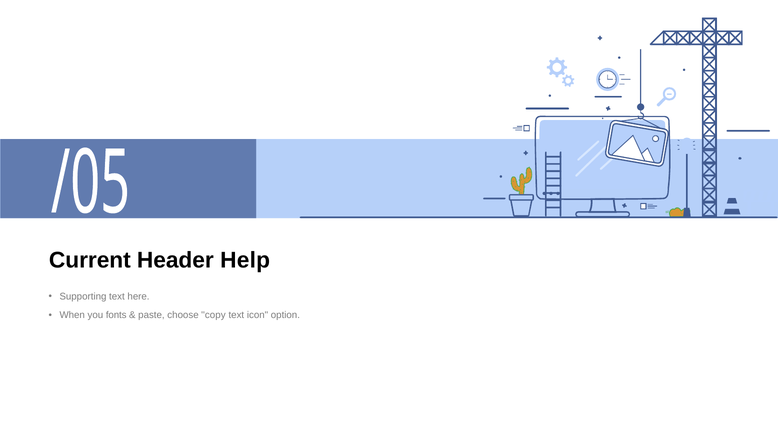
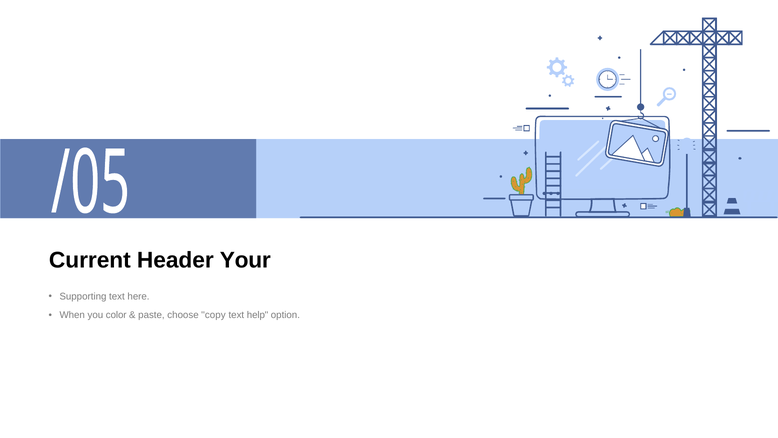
Help: Help -> Your
fonts: fonts -> color
icon: icon -> help
